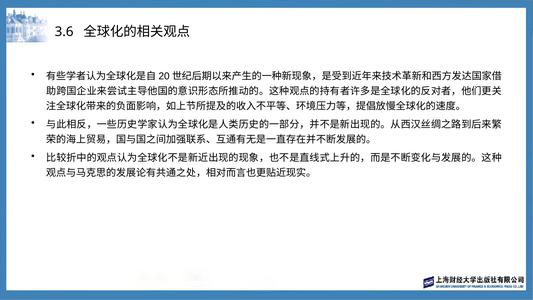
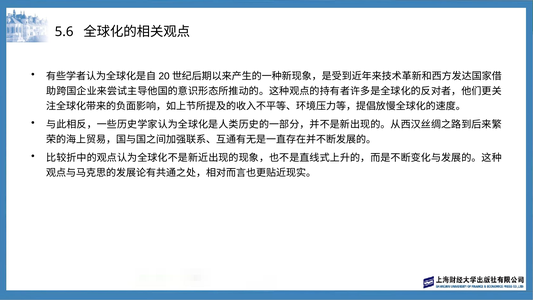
3.6: 3.6 -> 5.6
